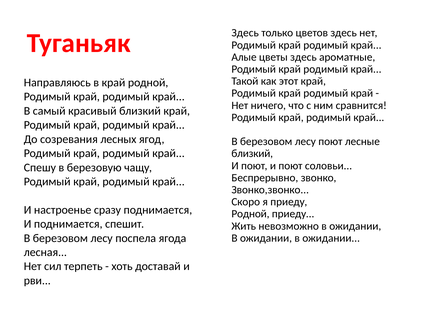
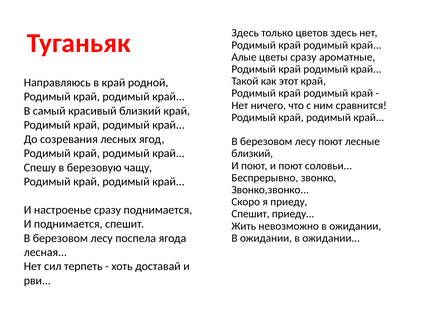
цветы здесь: здесь -> сразу
Родной at (250, 214): Родной -> Спешит
